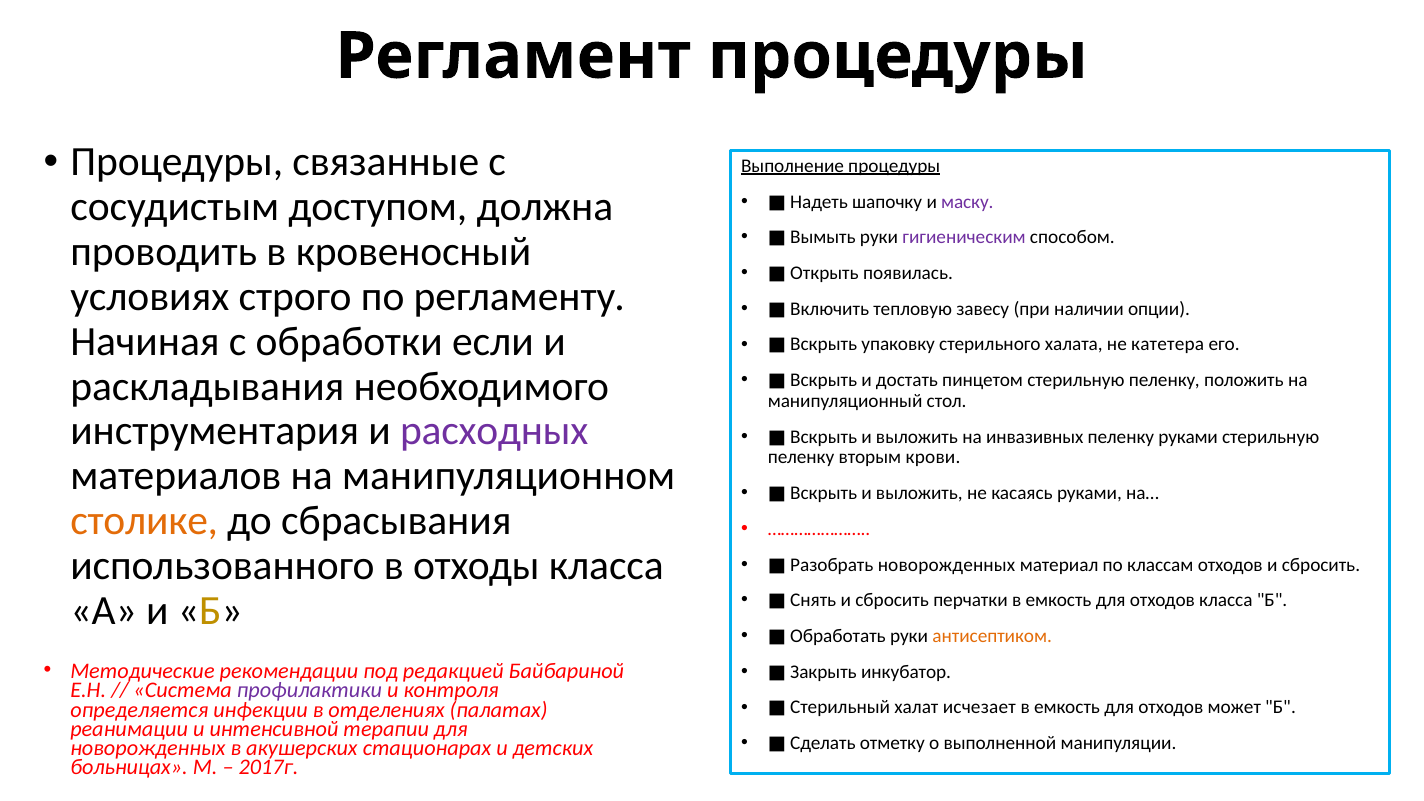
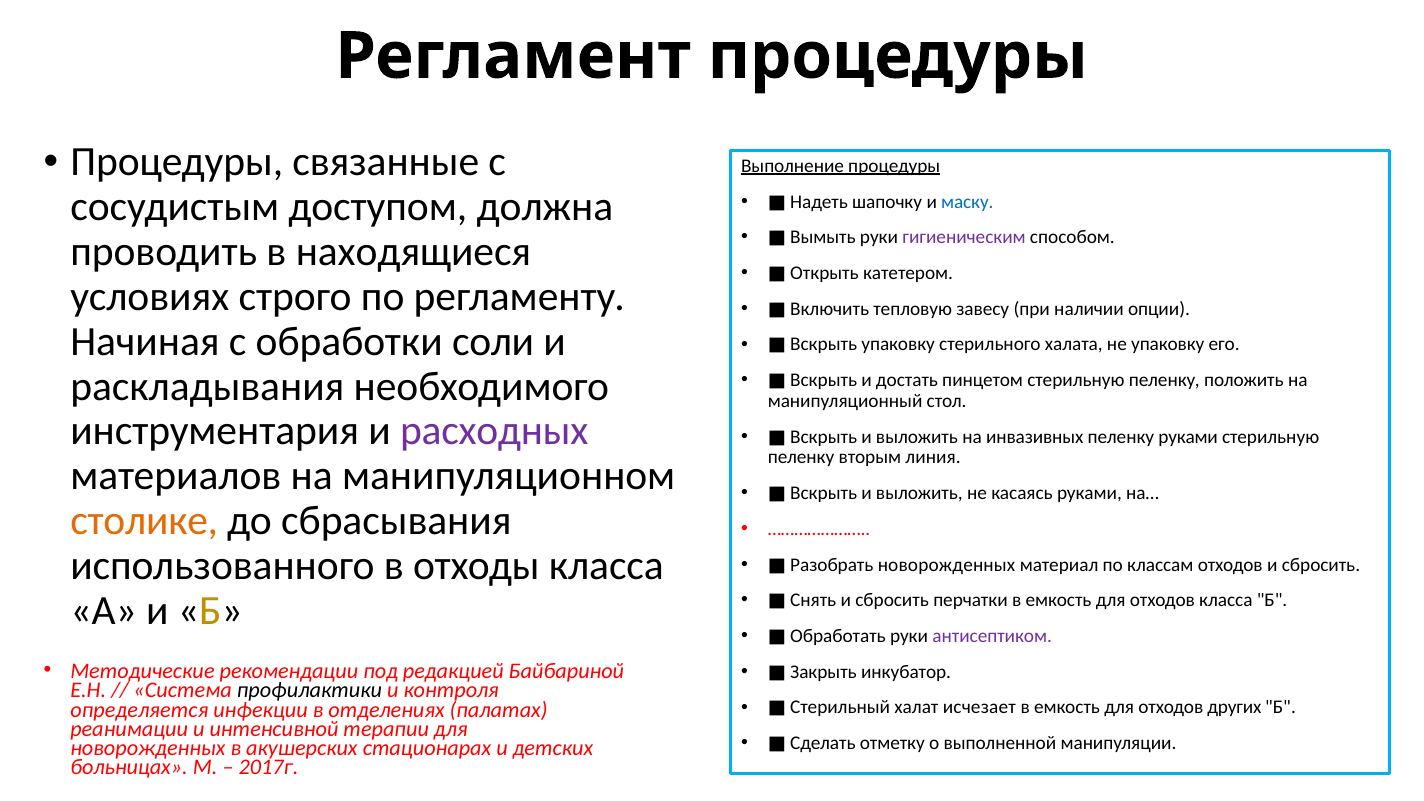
маску colour: purple -> blue
кровеносный: кровеносный -> находящиеся
появилась: появилась -> катетером
если: если -> соли
не катетера: катетера -> упаковку
крови: крови -> линия
антисептиком colour: orange -> purple
профилактики colour: purple -> black
может: может -> других
